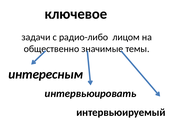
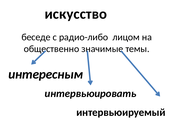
ключевое: ключевое -> искусство
задачи: задачи -> беседе
